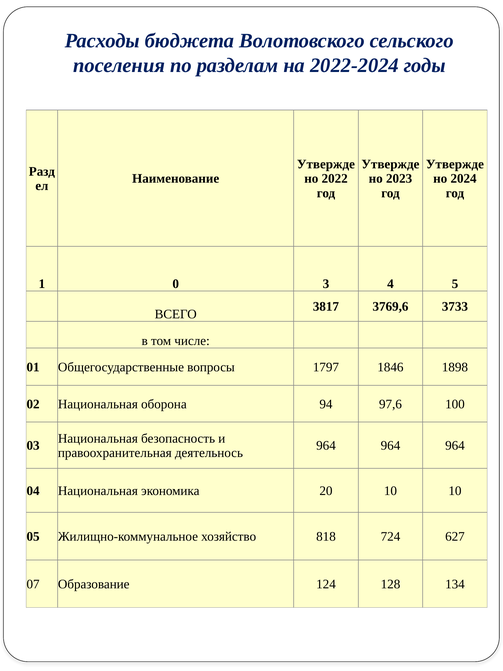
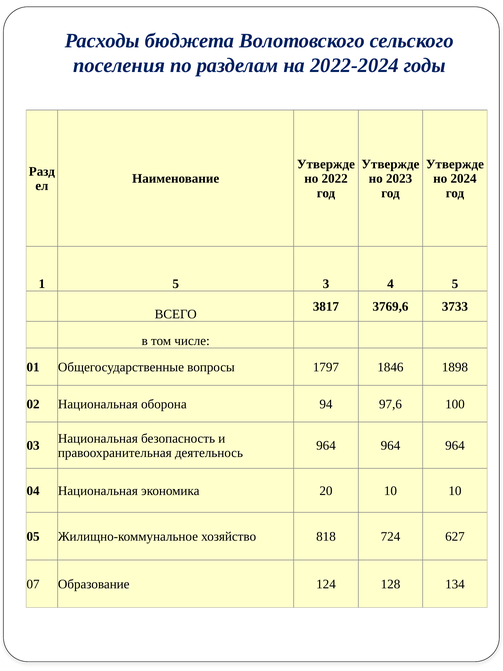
1 0: 0 -> 5
